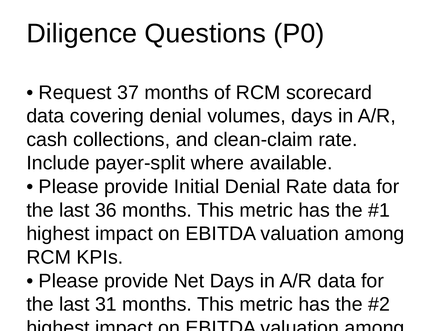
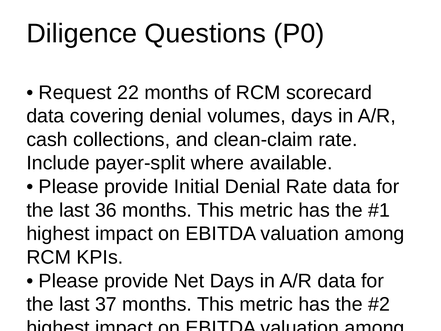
37: 37 -> 22
31: 31 -> 37
